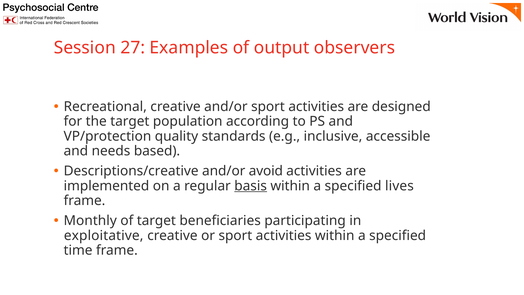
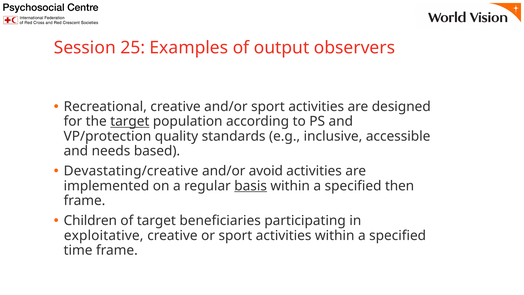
27: 27 -> 25
target at (130, 121) underline: none -> present
Descriptions/creative: Descriptions/creative -> Devastating/creative
lives: lives -> then
Monthly: Monthly -> Children
